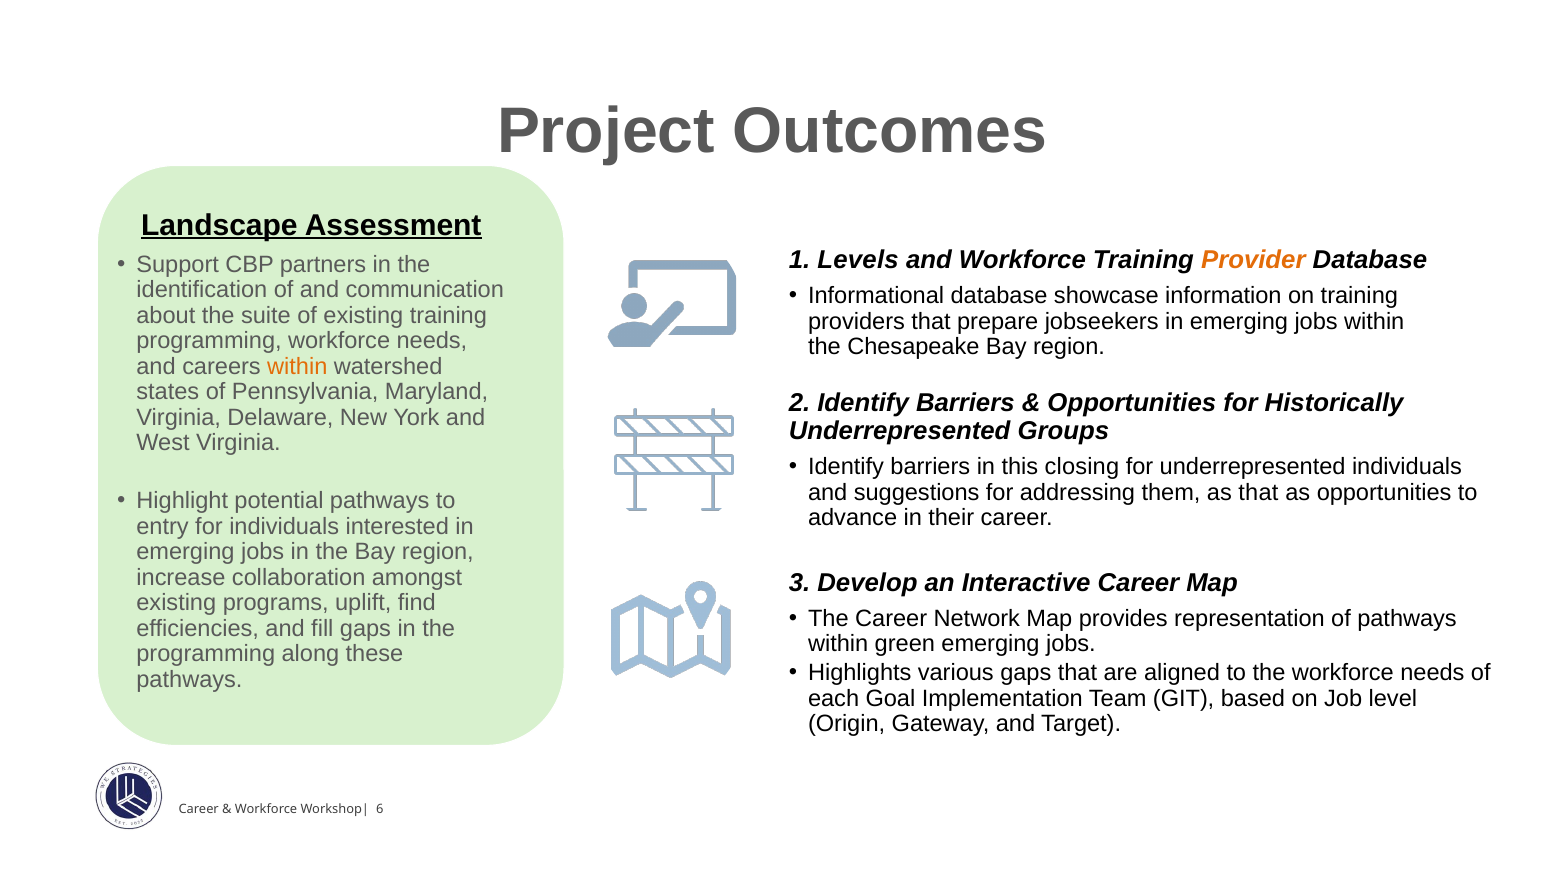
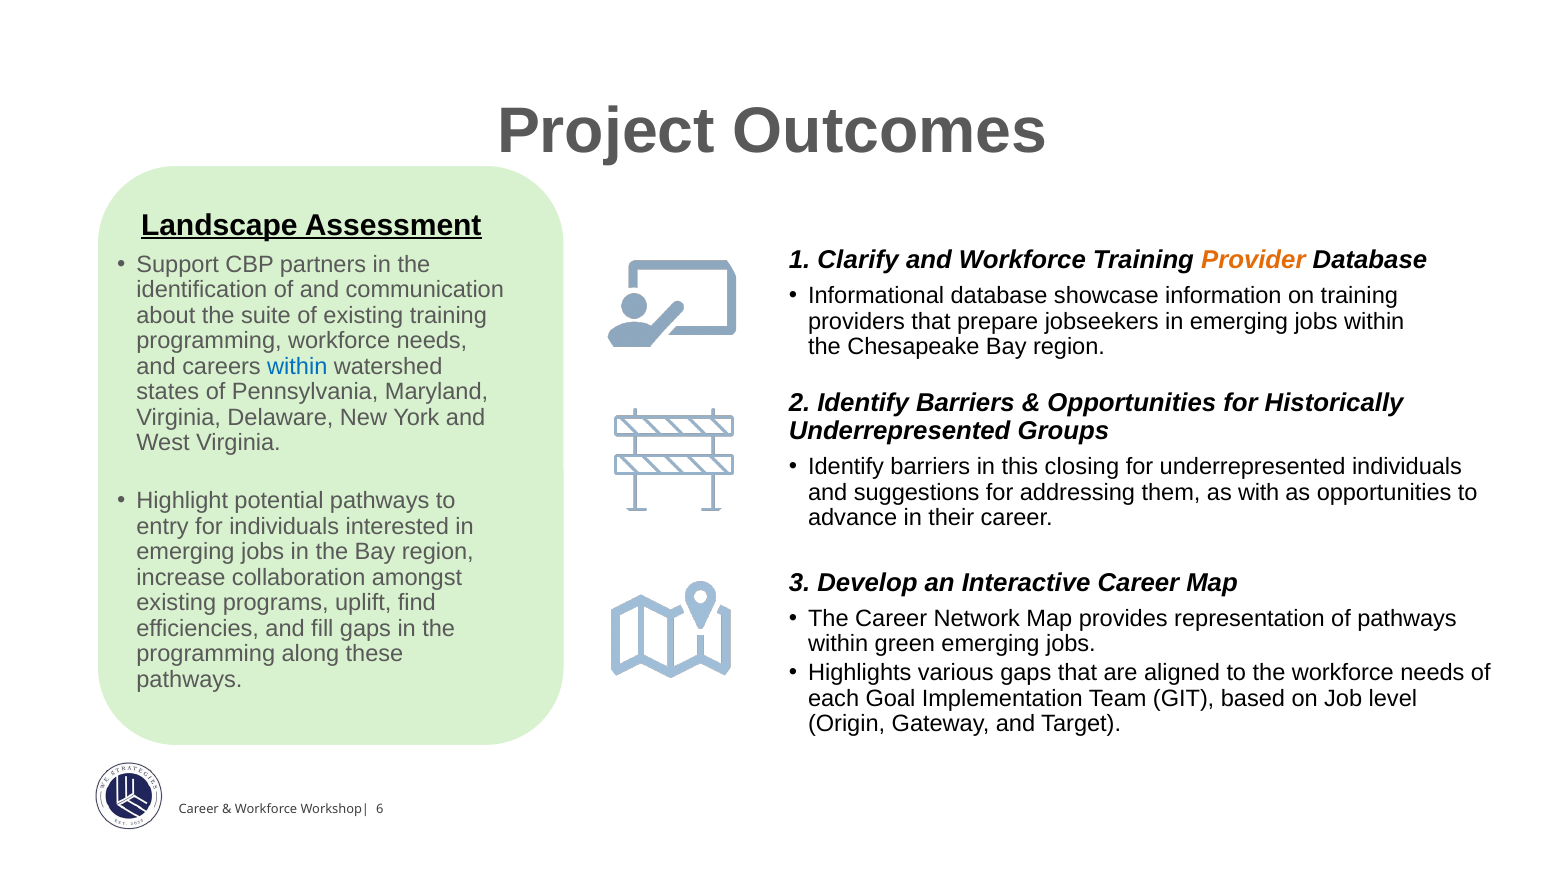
Levels: Levels -> Clarify
within at (297, 367) colour: orange -> blue
as that: that -> with
